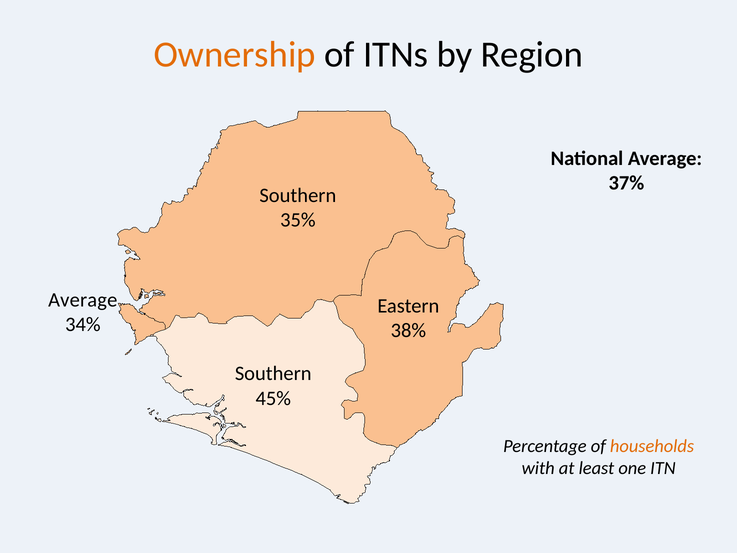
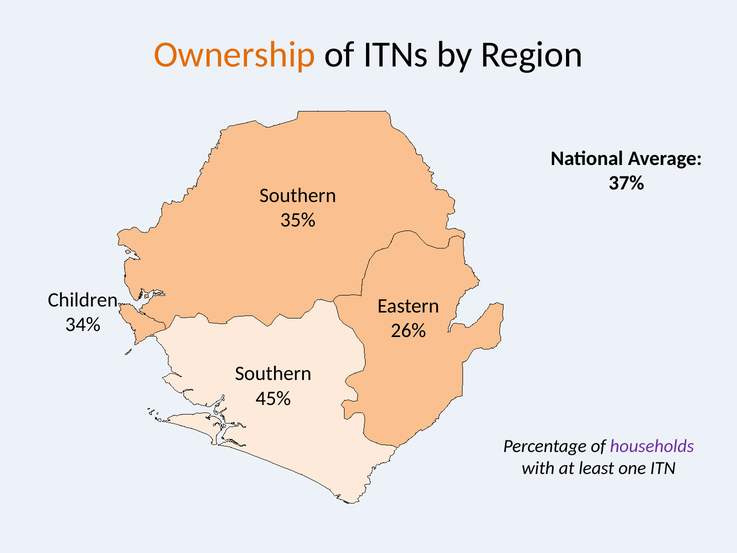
Average at (83, 300): Average -> Children
38%: 38% -> 26%
households colour: orange -> purple
